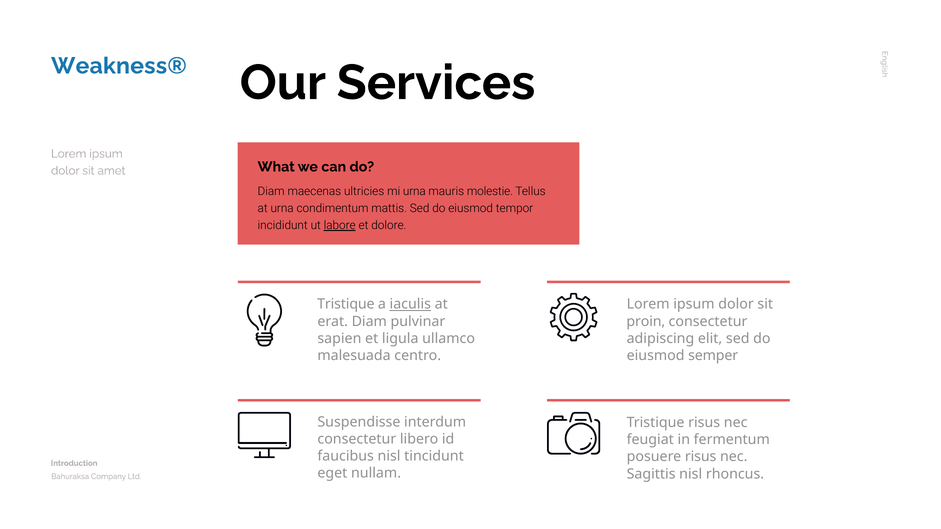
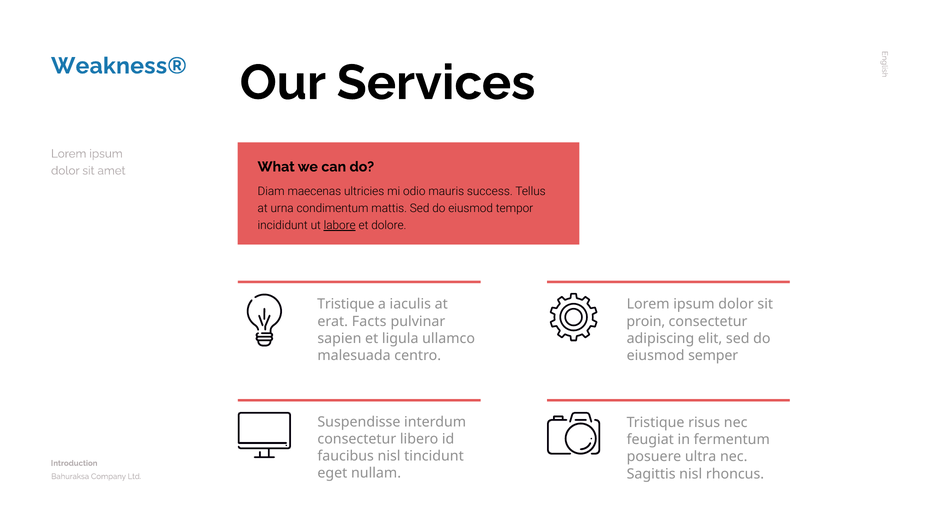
mi urna: urna -> odio
molestie: molestie -> success
iaculis underline: present -> none
erat Diam: Diam -> Facts
posuere risus: risus -> ultra
